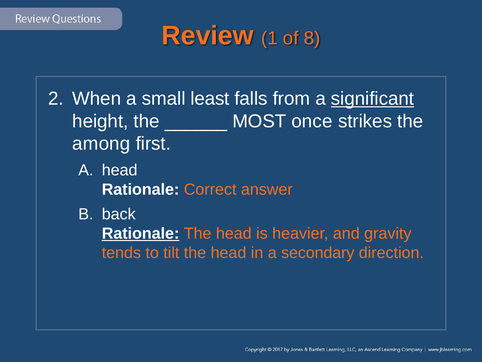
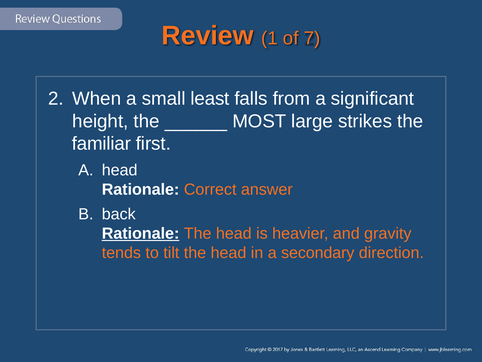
8: 8 -> 7
significant underline: present -> none
once: once -> large
among: among -> familiar
